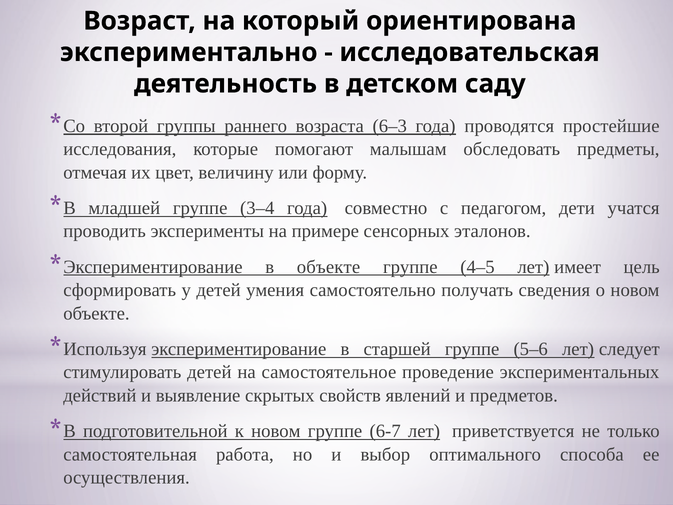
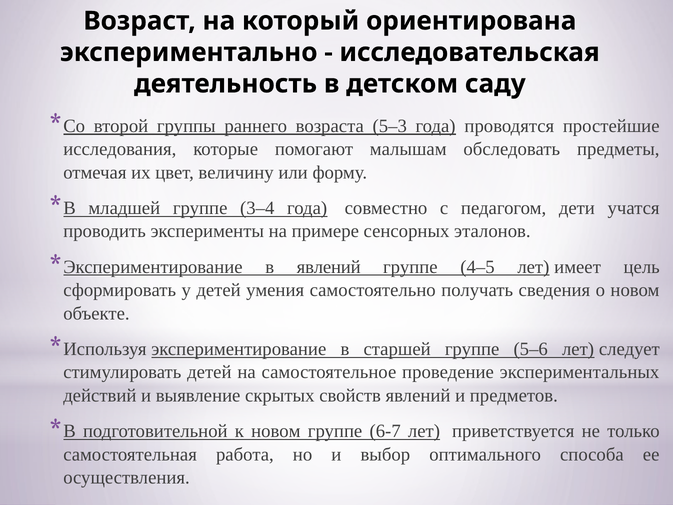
6–3: 6–3 -> 5–3
в объекте: объекте -> явлений
